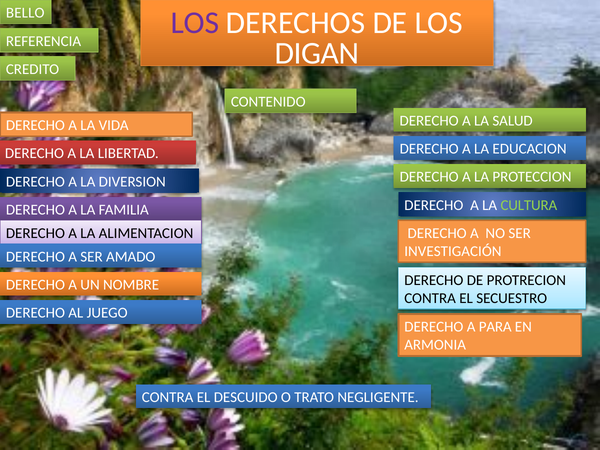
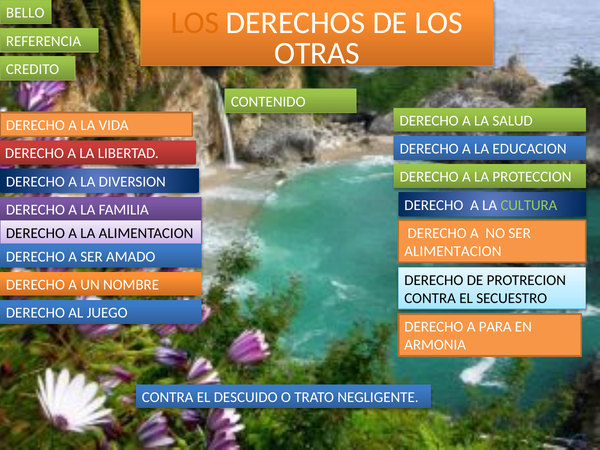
LOS at (195, 23) colour: purple -> orange
DIGAN: DIGAN -> OTRAS
INVESTIGACIÓN at (453, 251): INVESTIGACIÓN -> ALIMENTACION
